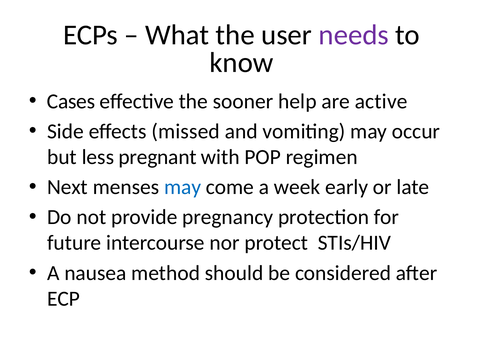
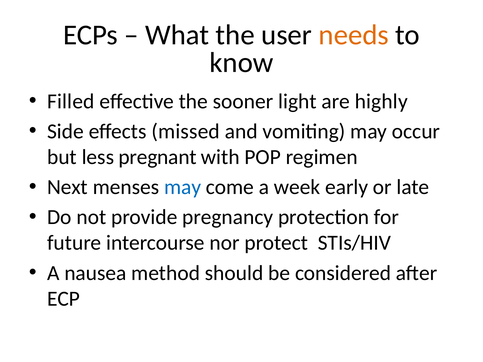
needs colour: purple -> orange
Cases: Cases -> Filled
help: help -> light
active: active -> highly
